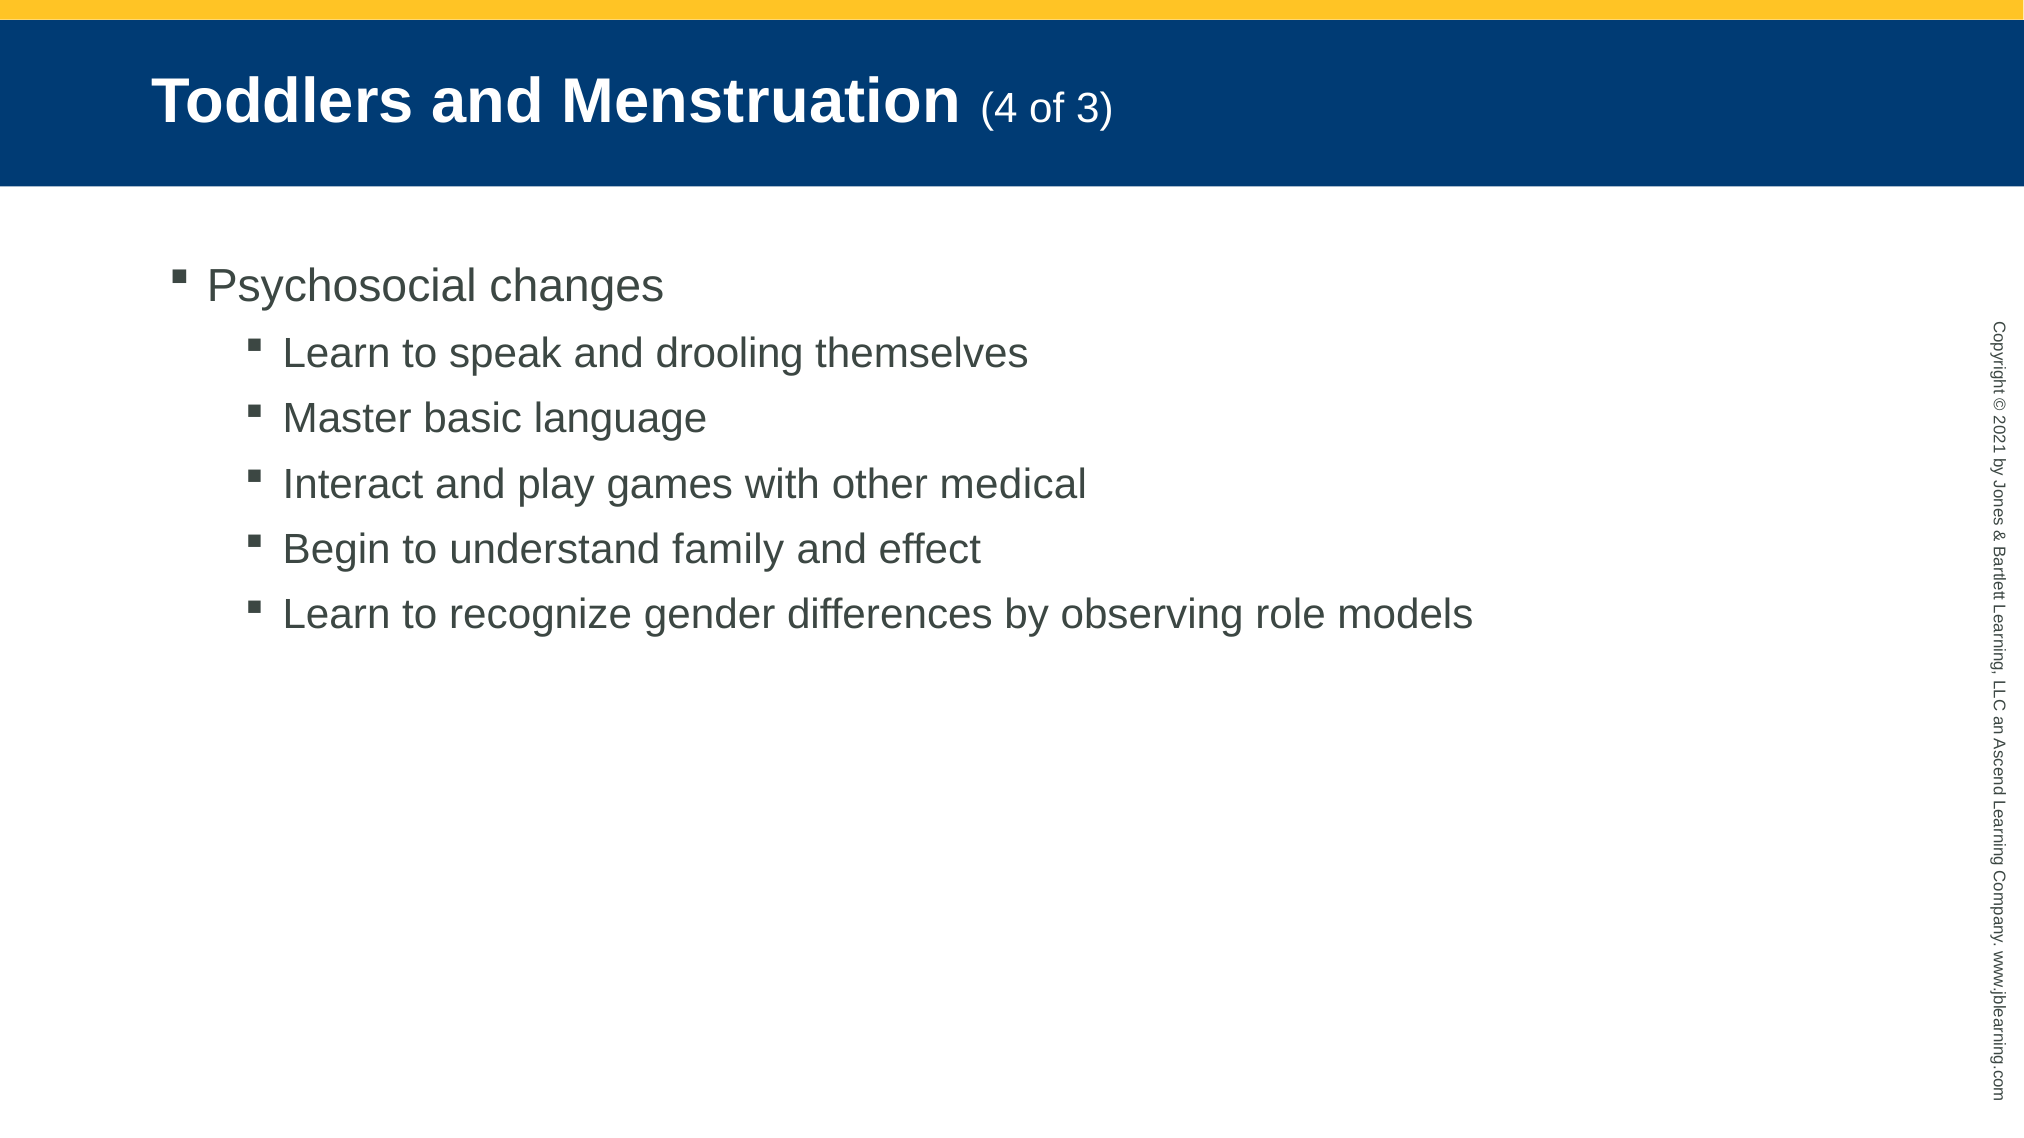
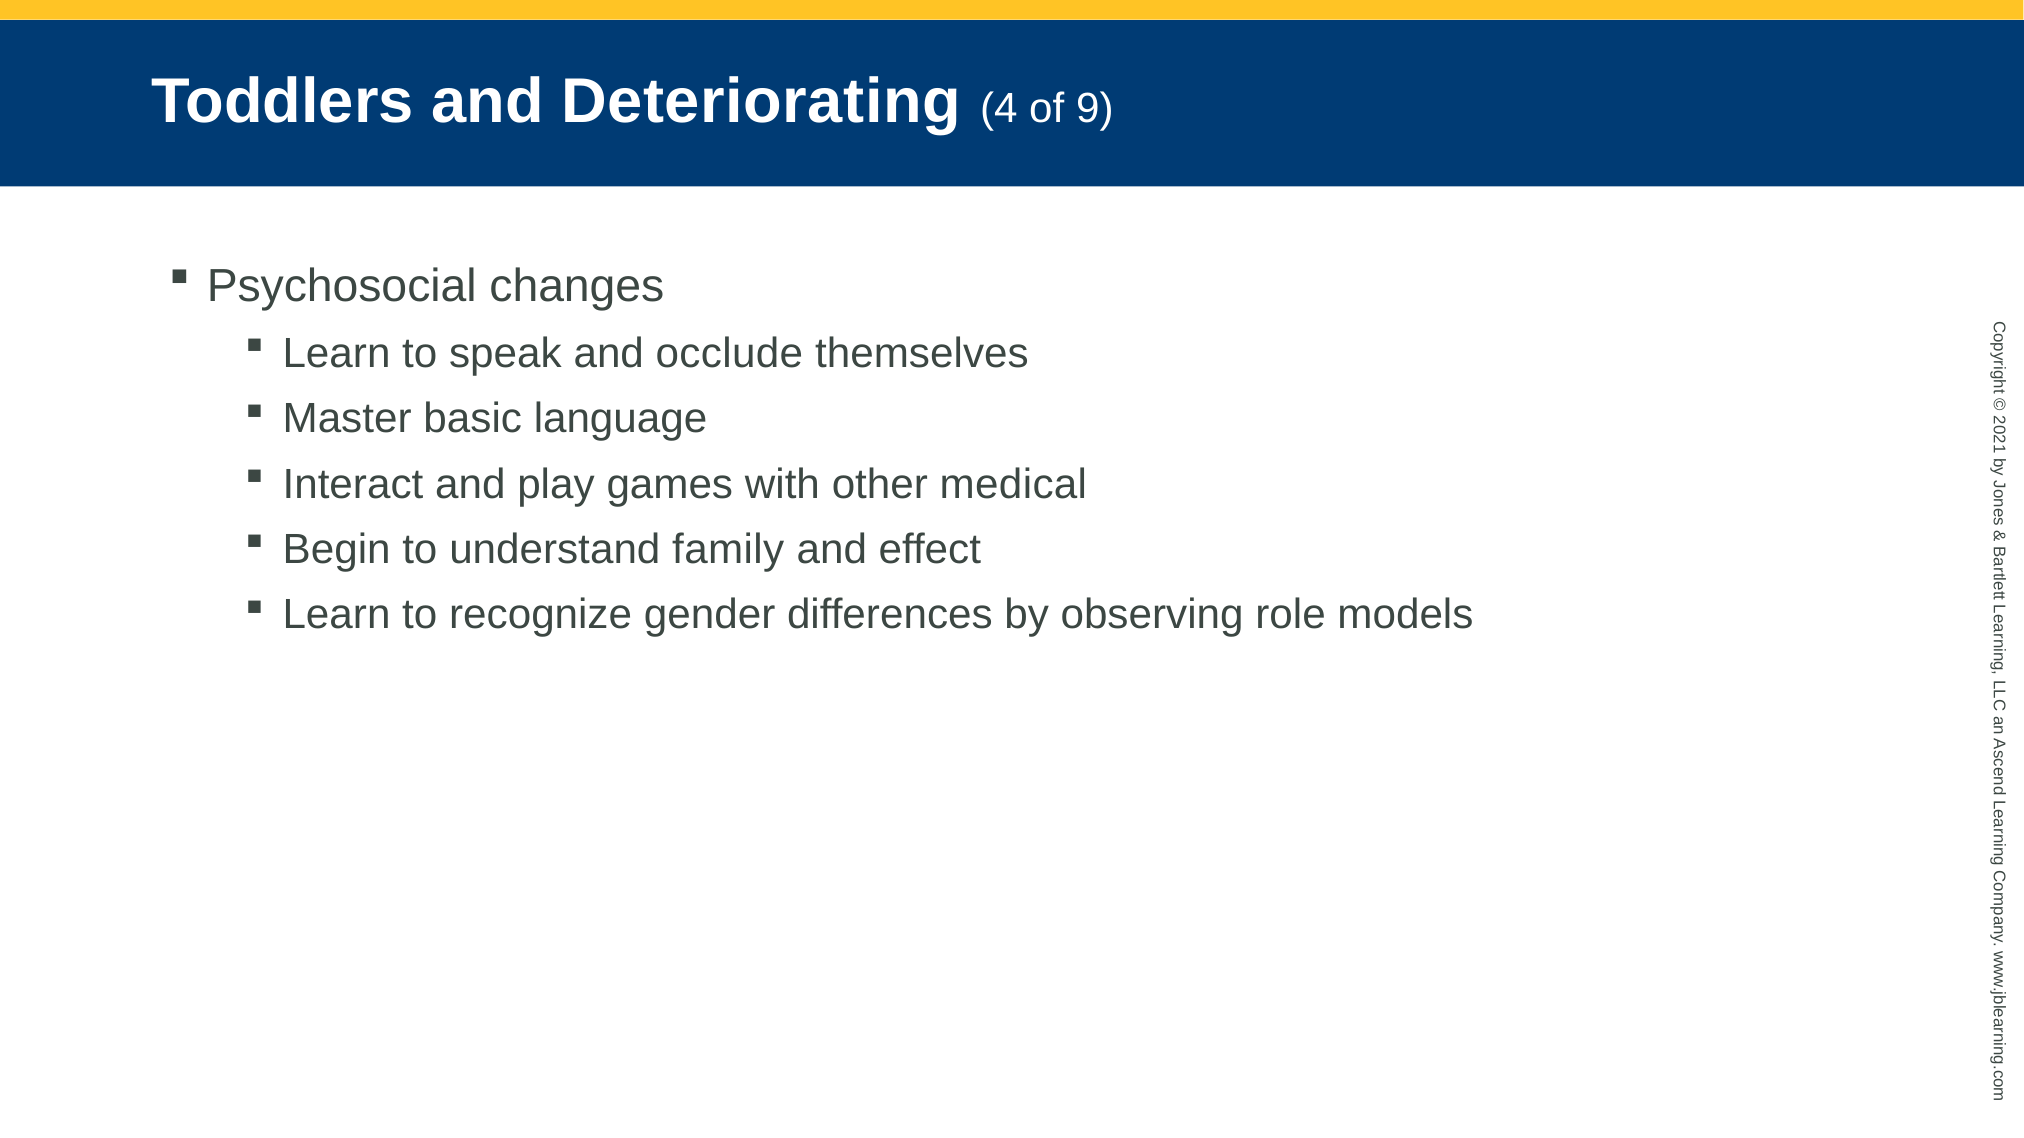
Menstruation: Menstruation -> Deteriorating
3: 3 -> 9
drooling: drooling -> occlude
